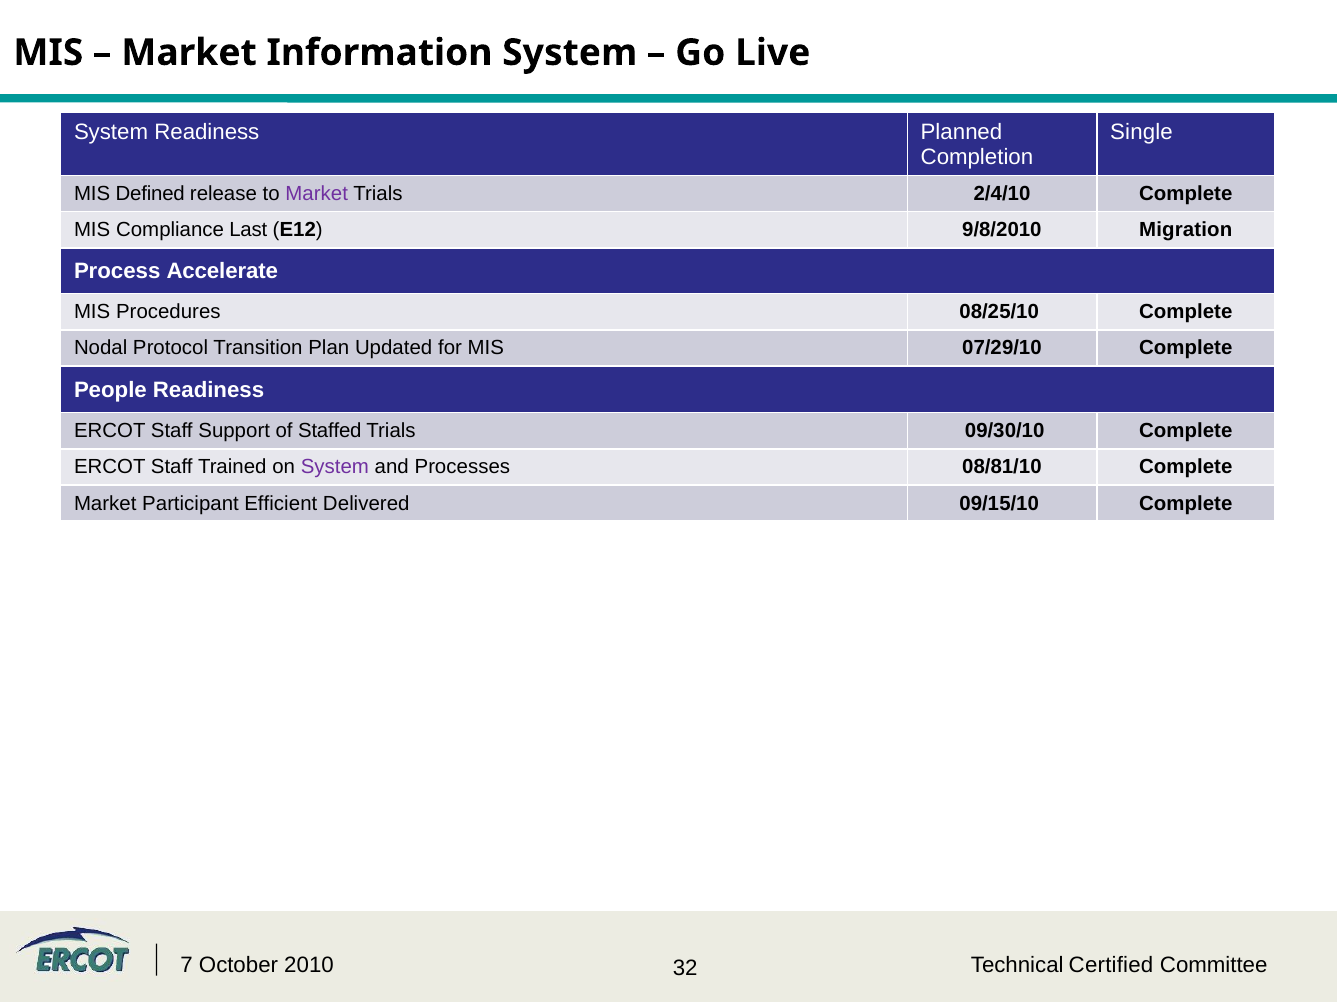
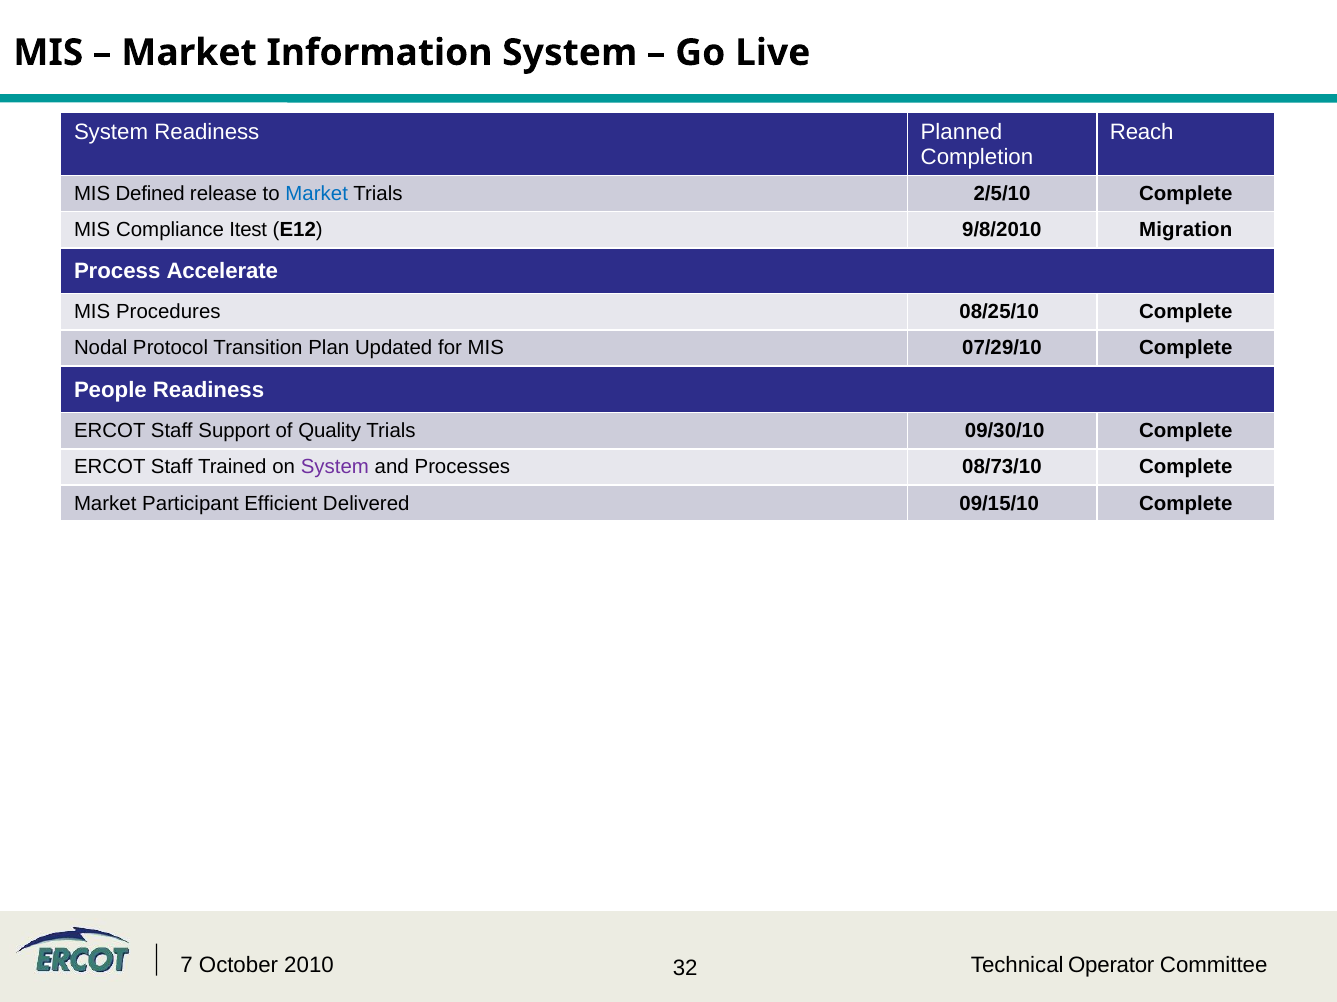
Single: Single -> Reach
Market at (317, 194) colour: purple -> blue
2/4/10: 2/4/10 -> 2/5/10
Last: Last -> Itest
Staffed: Staffed -> Quality
08/81/10: 08/81/10 -> 08/73/10
Certified: Certified -> Operator
